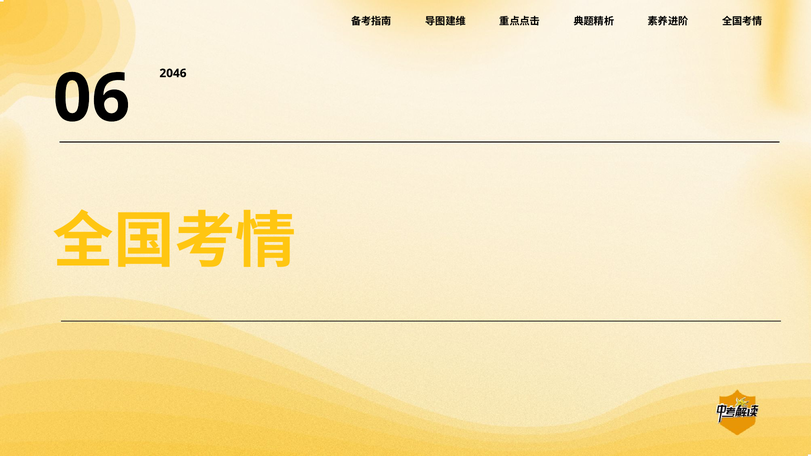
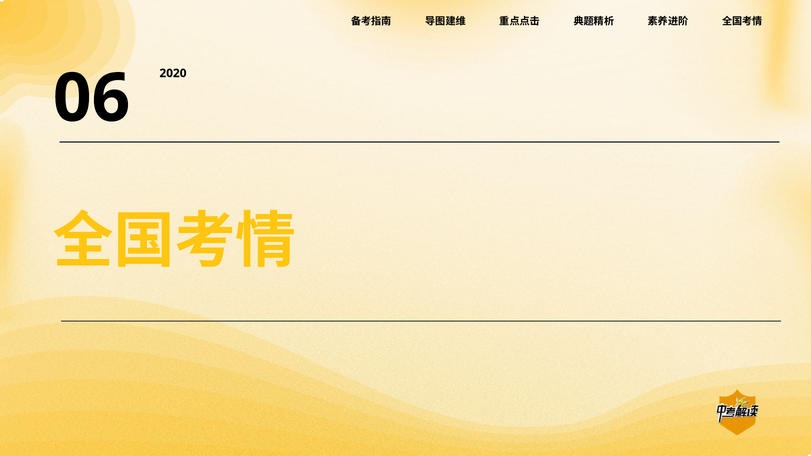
2046: 2046 -> 2020
